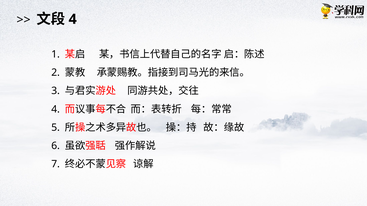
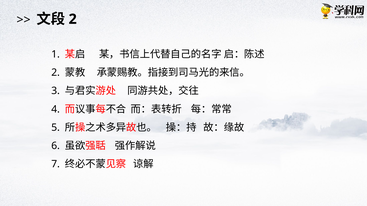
4 at (73, 19): 4 -> 2
